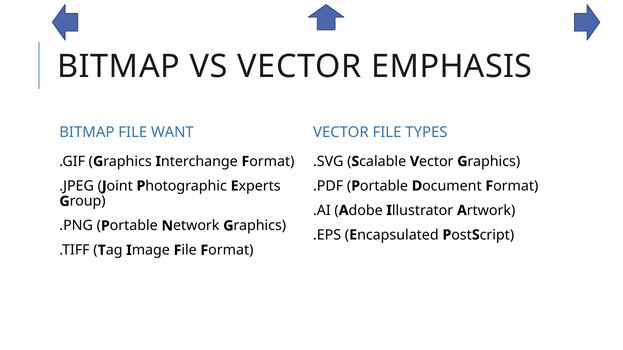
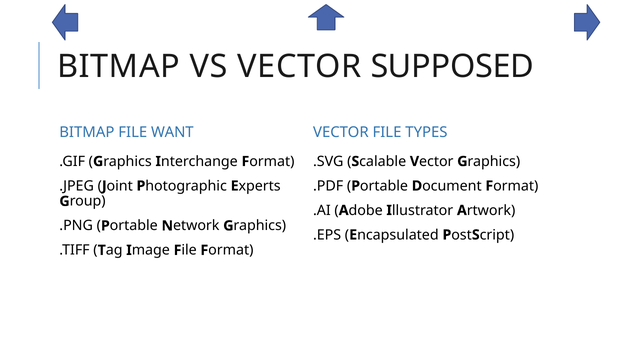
EMPHASIS: EMPHASIS -> SUPPOSED
